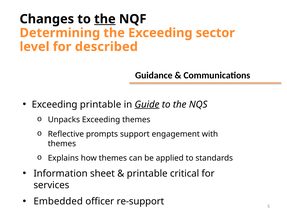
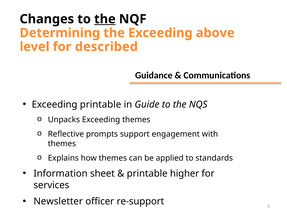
sector: sector -> above
Guide underline: present -> none
critical: critical -> higher
Embedded: Embedded -> Newsletter
